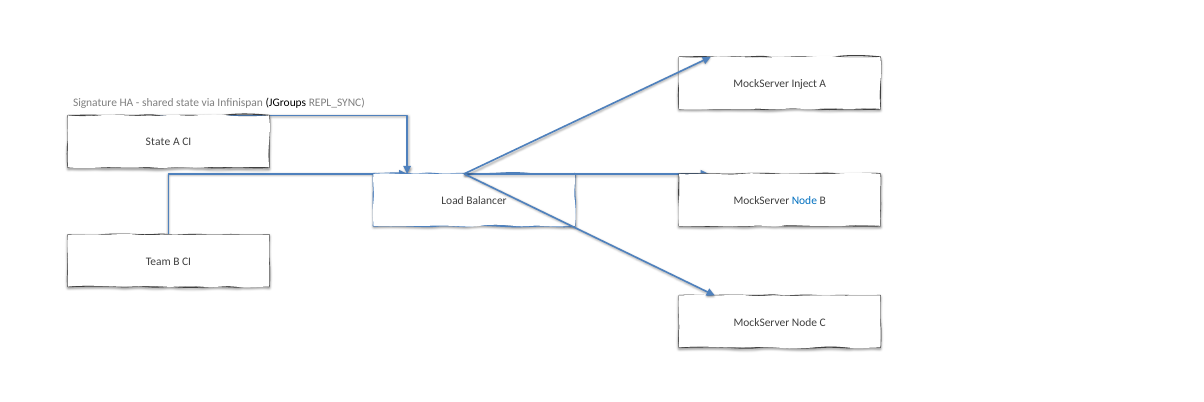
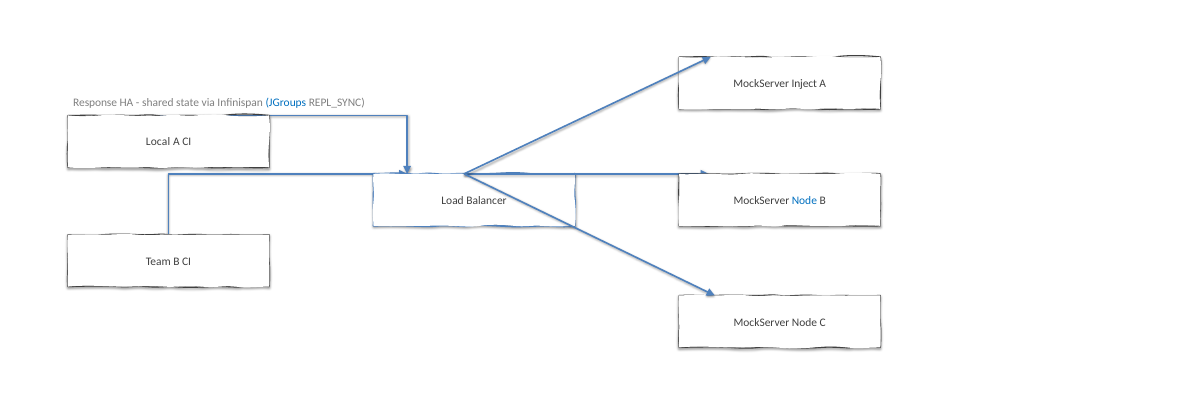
Signature: Signature -> Response
JGroups colour: black -> blue
State at (158, 142): State -> Local
